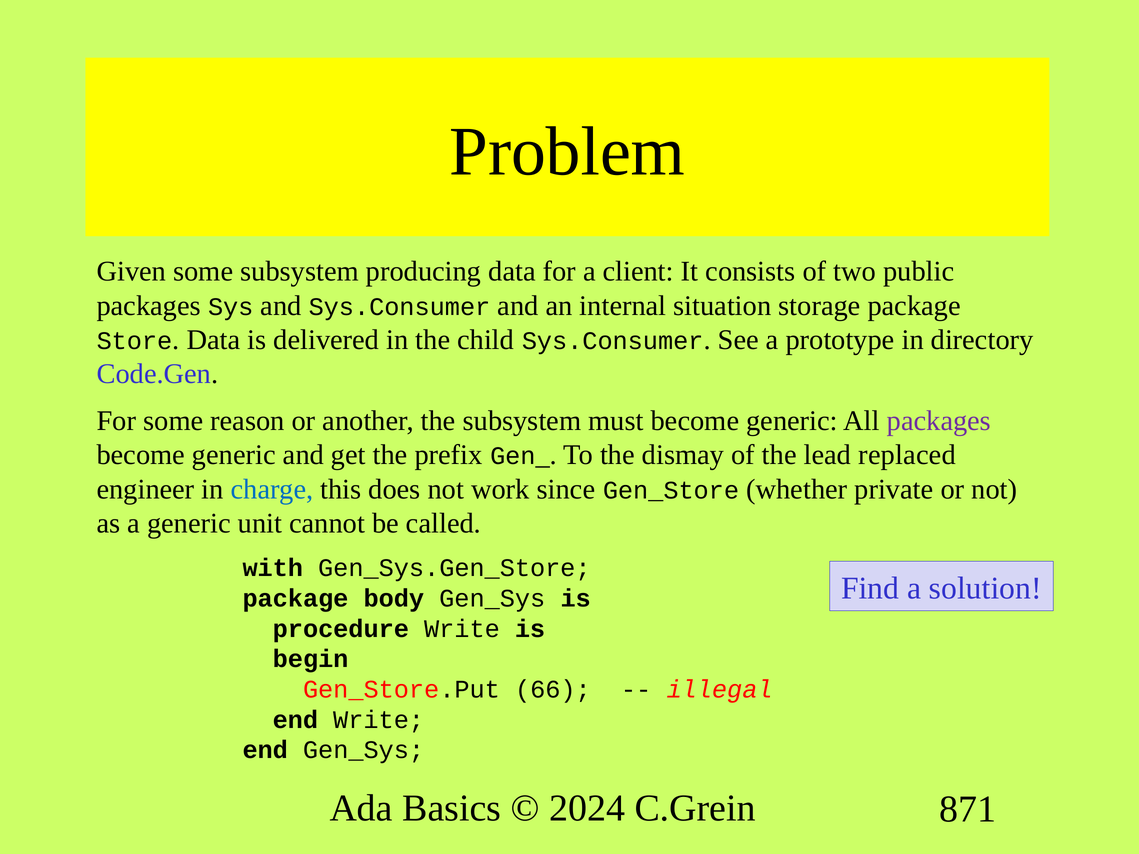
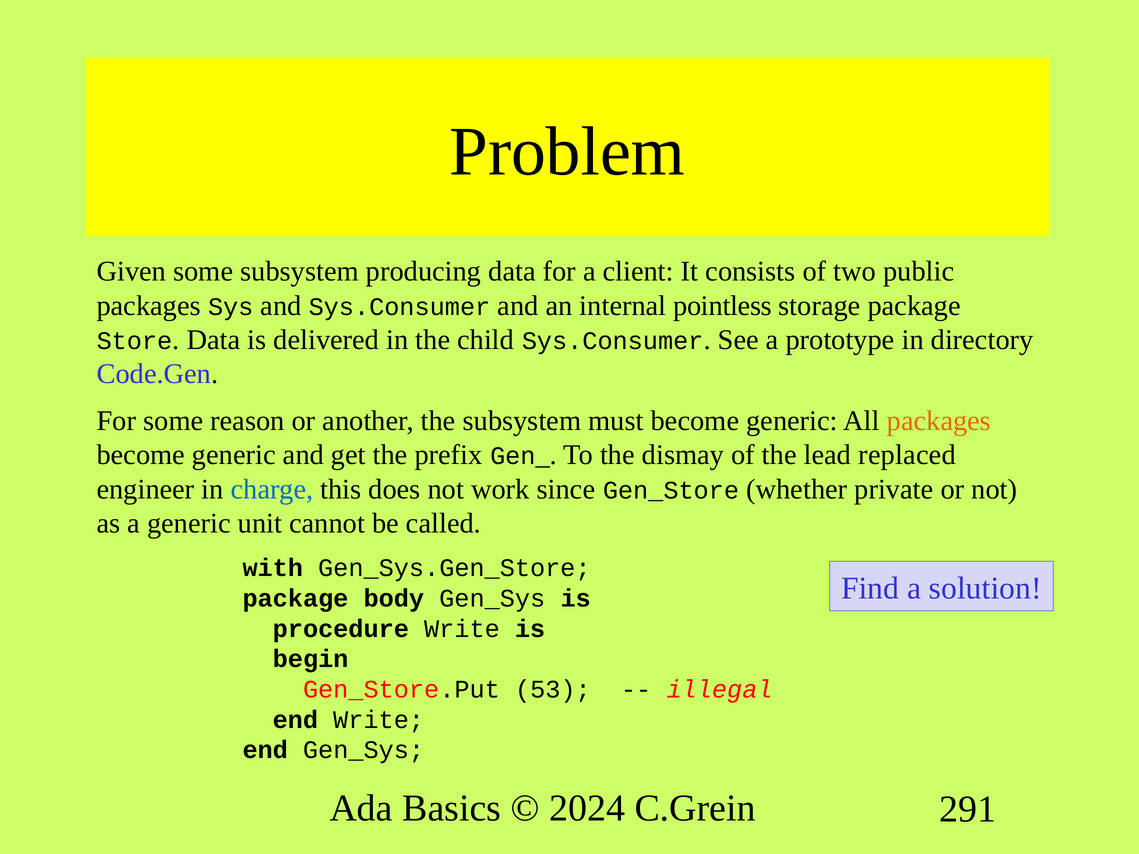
situation: situation -> pointless
packages at (939, 421) colour: purple -> orange
66: 66 -> 53
871: 871 -> 291
